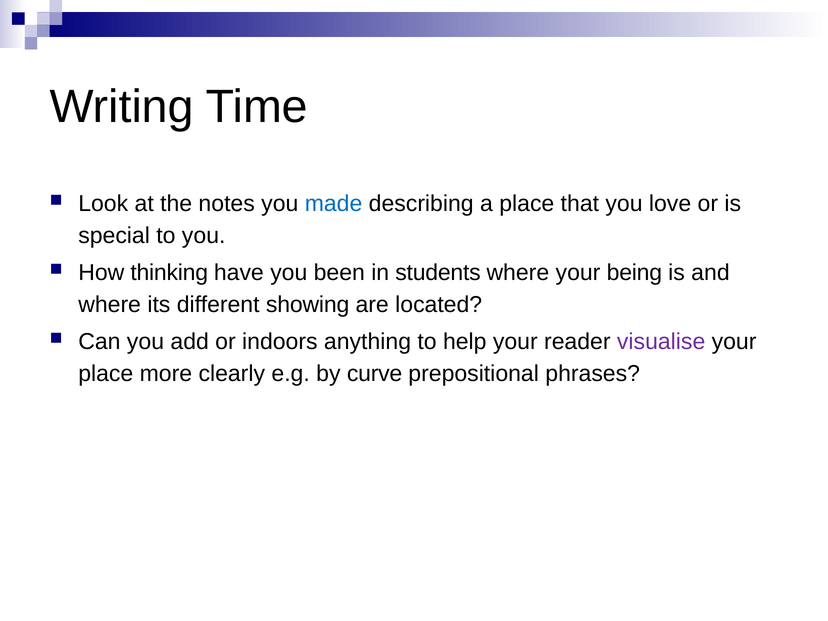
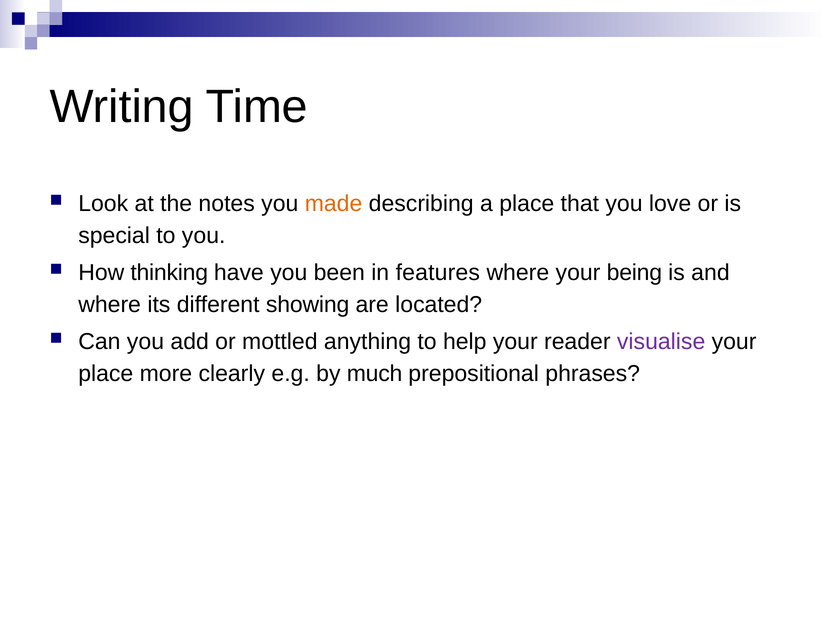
made colour: blue -> orange
students: students -> features
indoors: indoors -> mottled
curve: curve -> much
